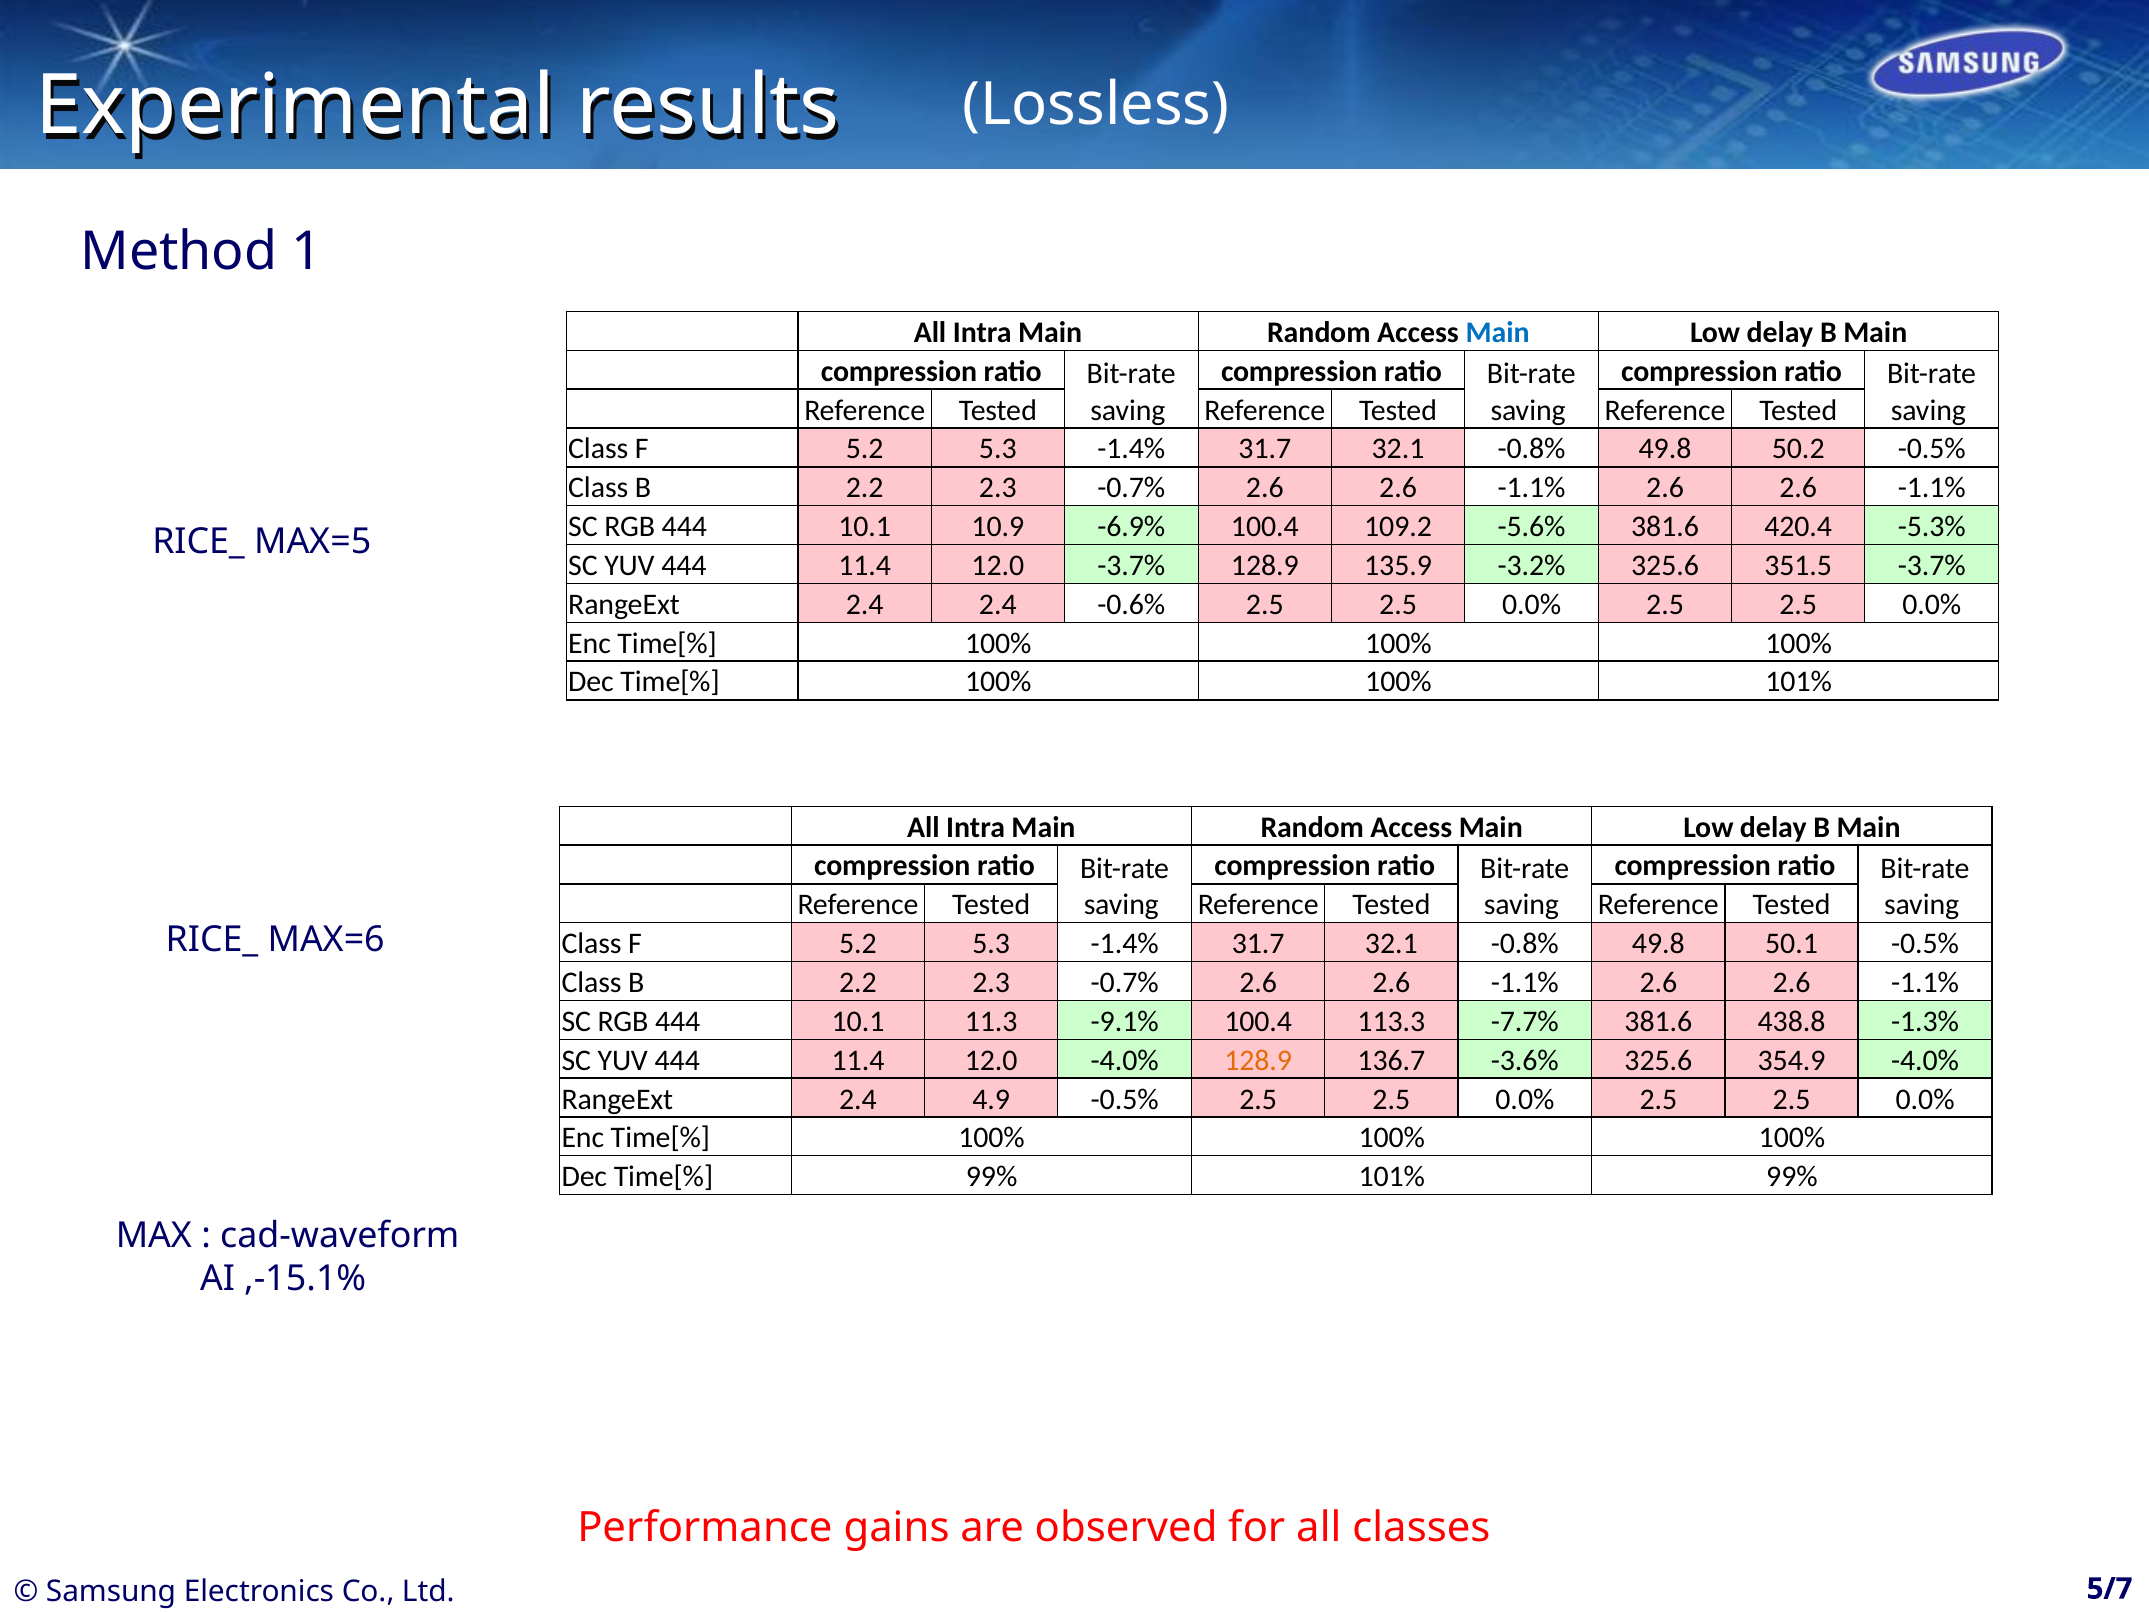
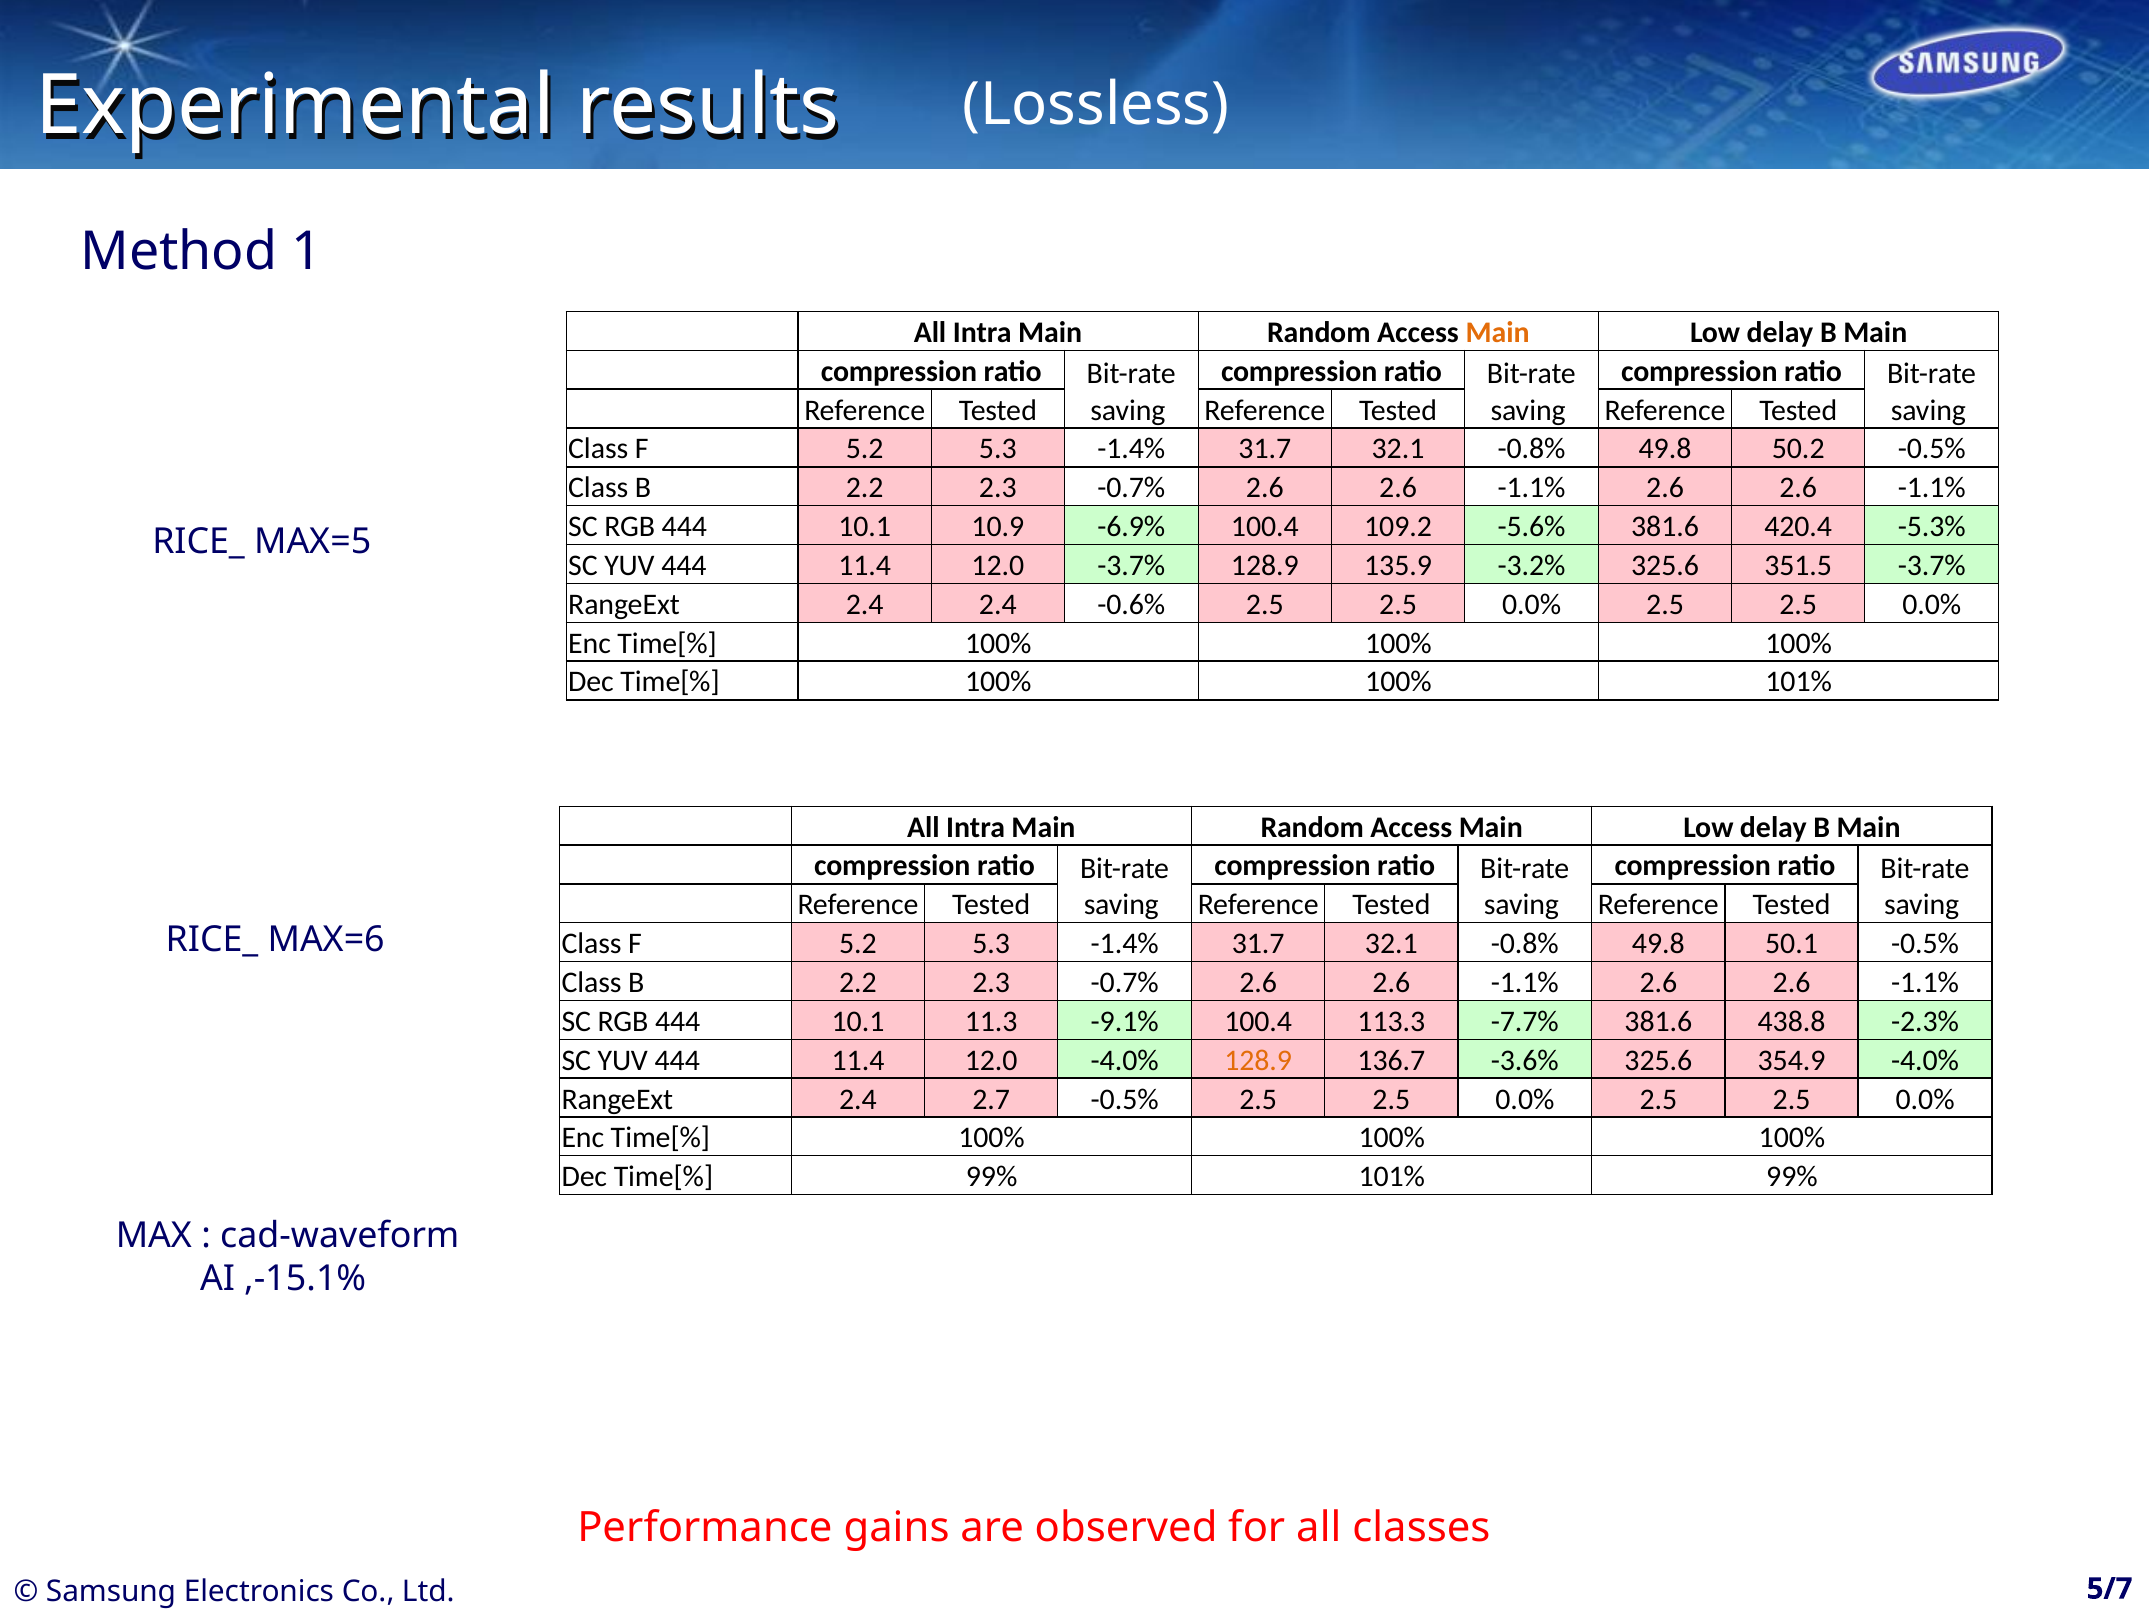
Main at (1498, 332) colour: blue -> orange
-1.3%: -1.3% -> -2.3%
4.9: 4.9 -> 2.7
